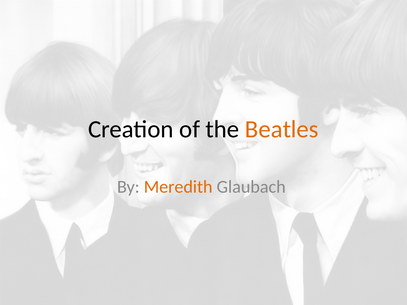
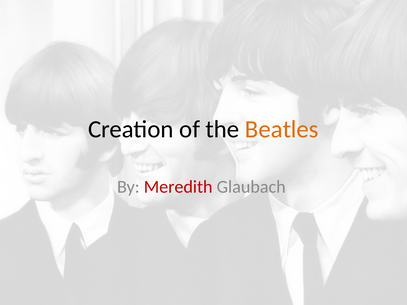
Meredith colour: orange -> red
